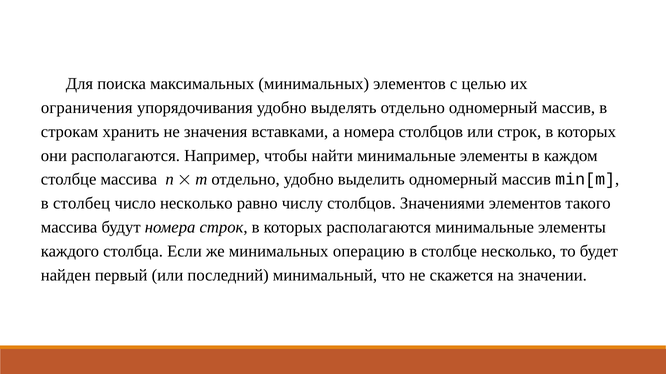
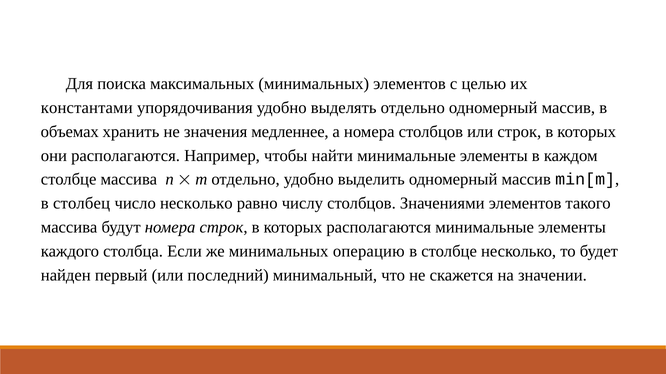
ограничения: ограничения -> константами
строкам: строкам -> объемах
вставками: вставками -> медленнее
